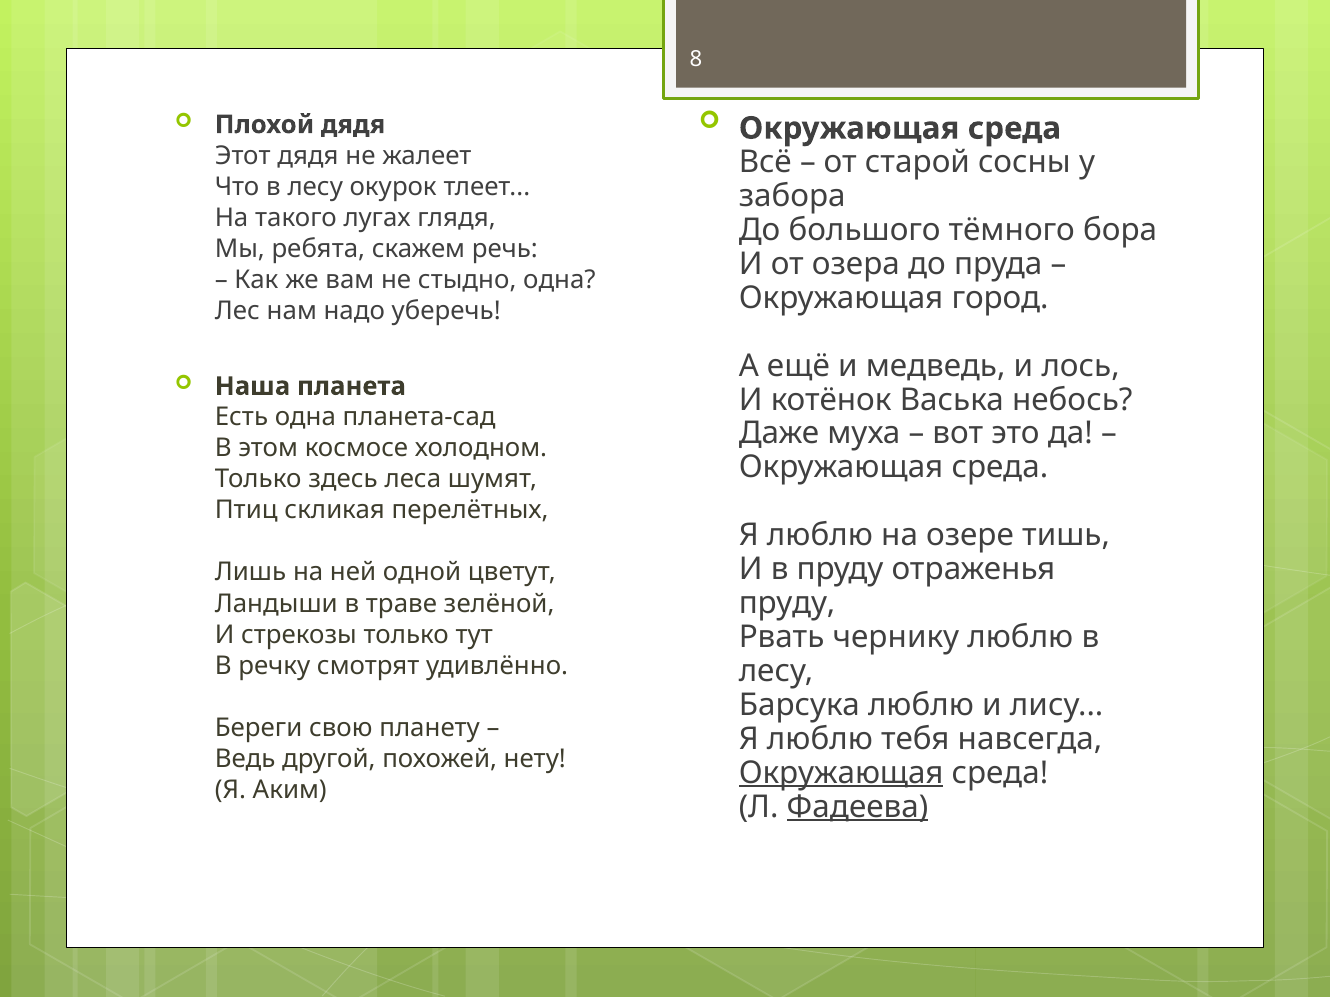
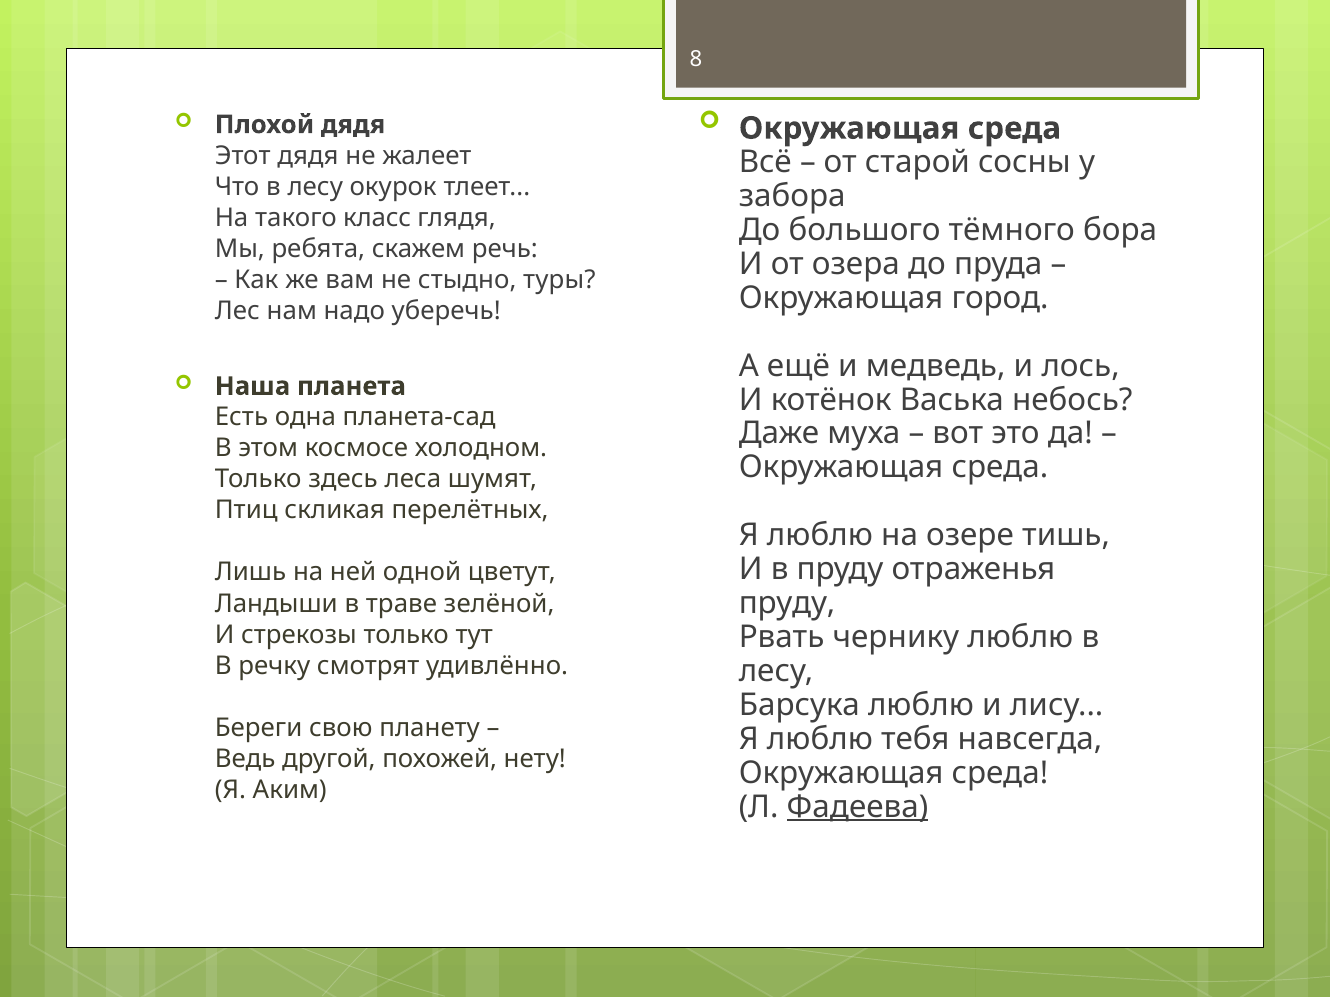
лугах: лугах -> класс
стыдно одна: одна -> туры
Окружающая at (841, 773) underline: present -> none
